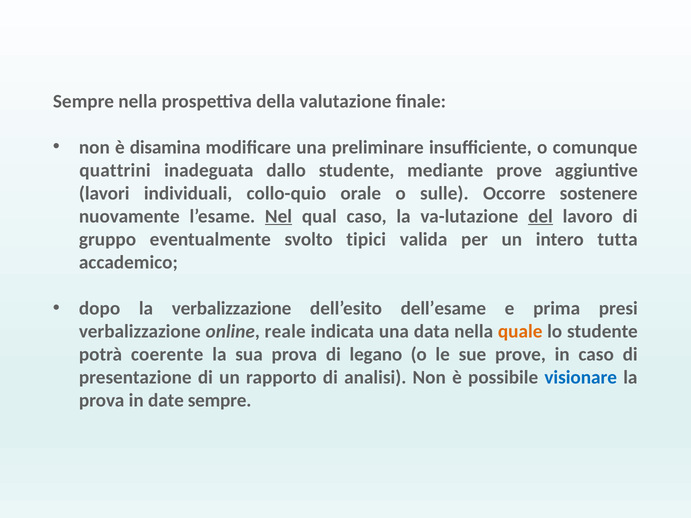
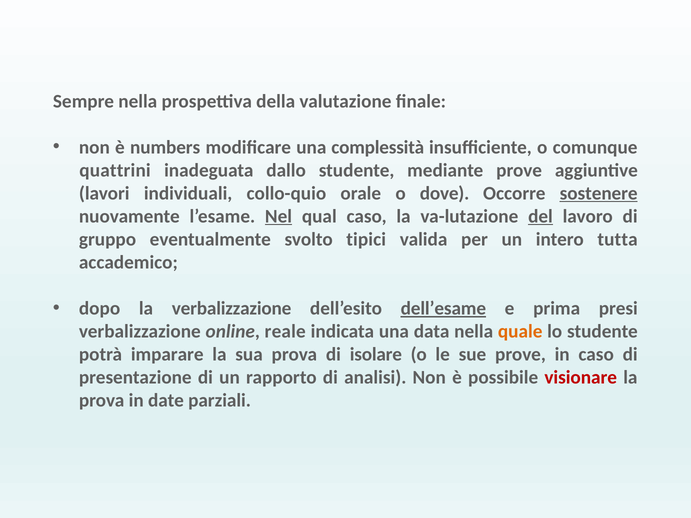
disamina: disamina -> numbers
preliminare: preliminare -> complessità
sulle: sulle -> dove
sostenere underline: none -> present
dell’esame underline: none -> present
coerente: coerente -> imparare
legano: legano -> isolare
visionare colour: blue -> red
date sempre: sempre -> parziali
